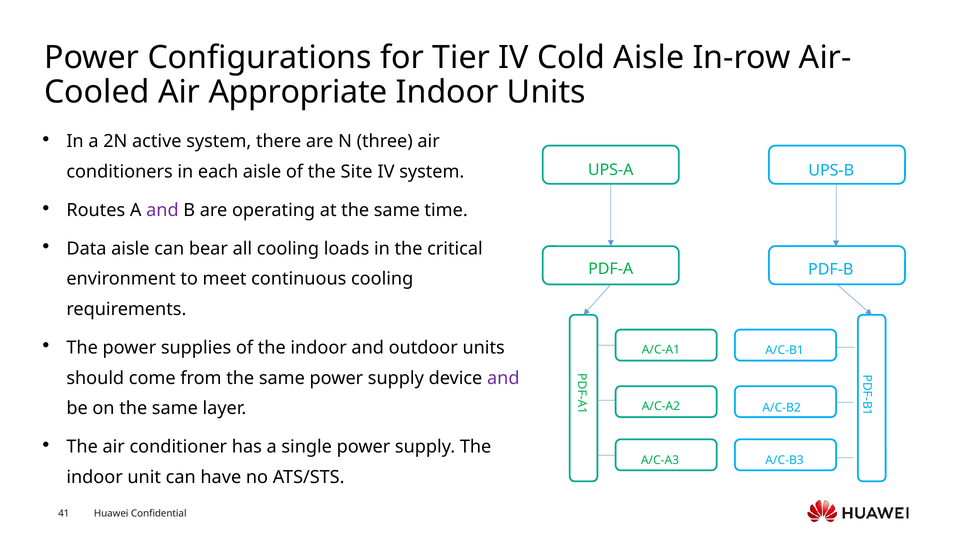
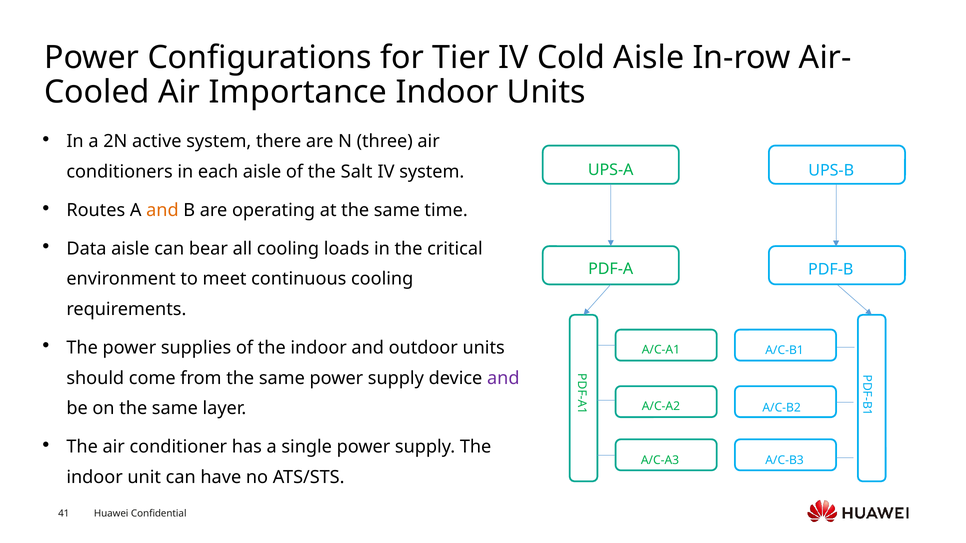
Appropriate: Appropriate -> Importance
Site: Site -> Salt
and at (162, 210) colour: purple -> orange
